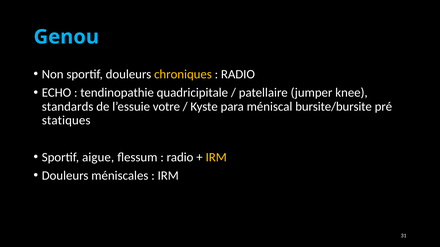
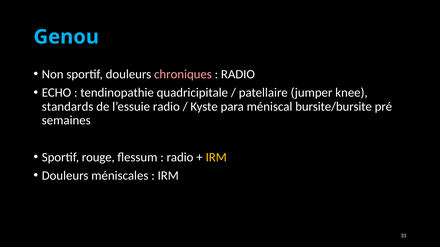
chroniques colour: yellow -> pink
l’essuie votre: votre -> radio
statiques: statiques -> semaines
aigue: aigue -> rouge
